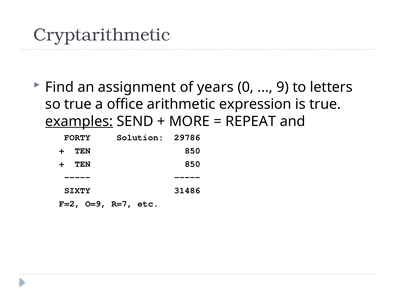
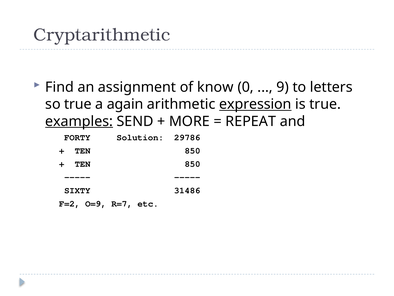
years: years -> know
office: office -> again
expression underline: none -> present
